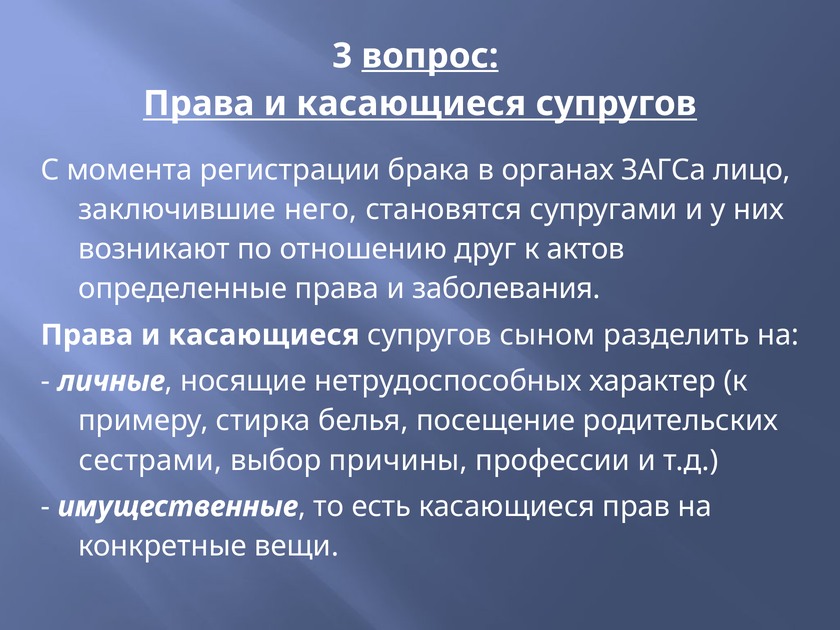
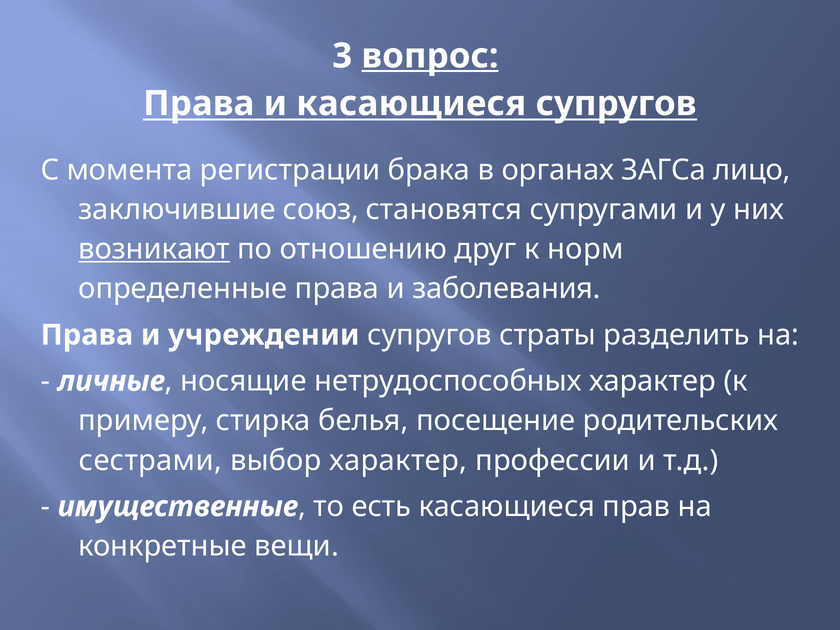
него: него -> союз
возникают underline: none -> present
актов: актов -> норм
касающиеся at (264, 335): касающиеся -> учреждении
сыном: сыном -> страты
выбор причины: причины -> характер
